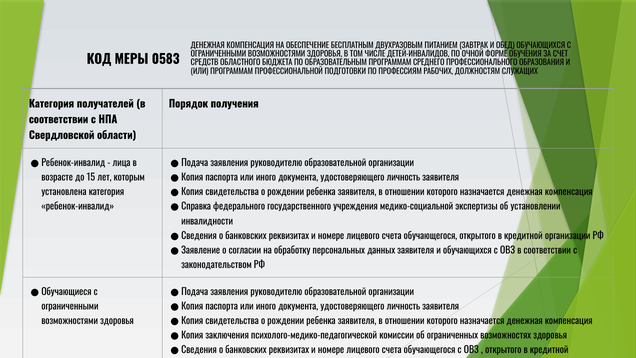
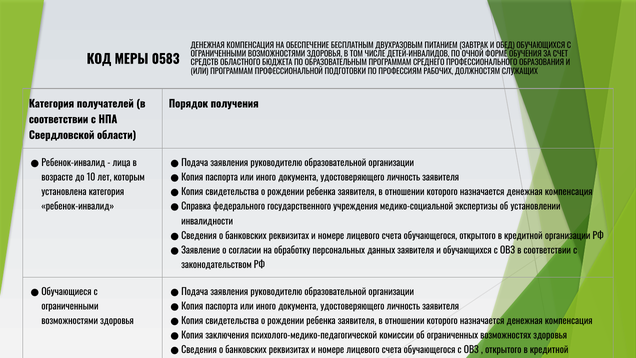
15: 15 -> 10
